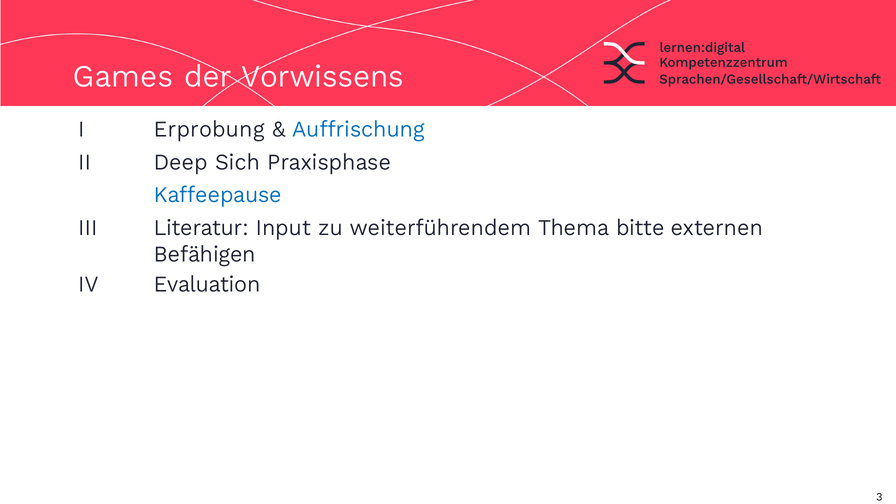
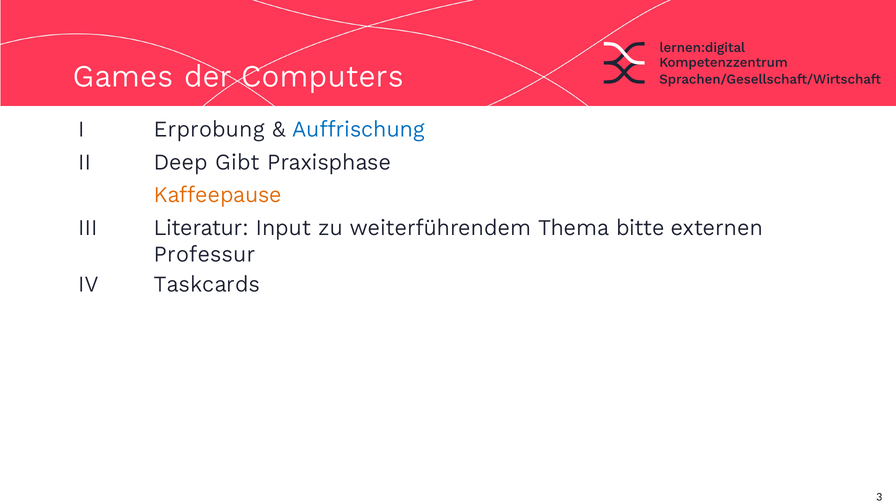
Vorwissens: Vorwissens -> Computers
Sich: Sich -> Gibt
Kaffeepause colour: blue -> orange
Befähigen: Befähigen -> Professur
Evaluation: Evaluation -> Taskcards
